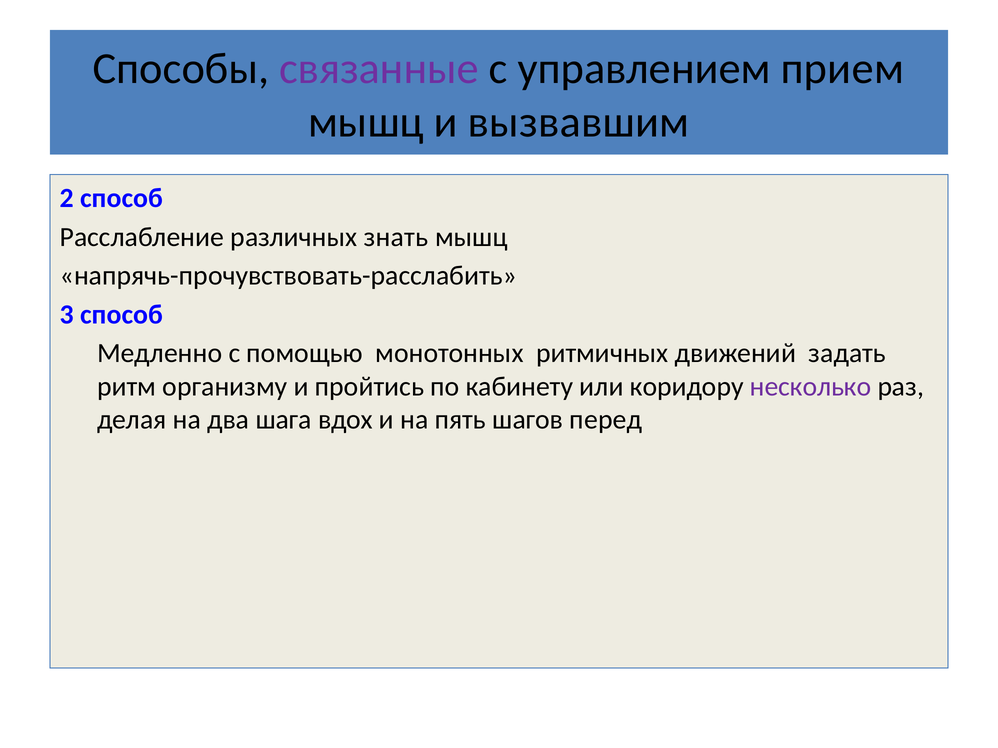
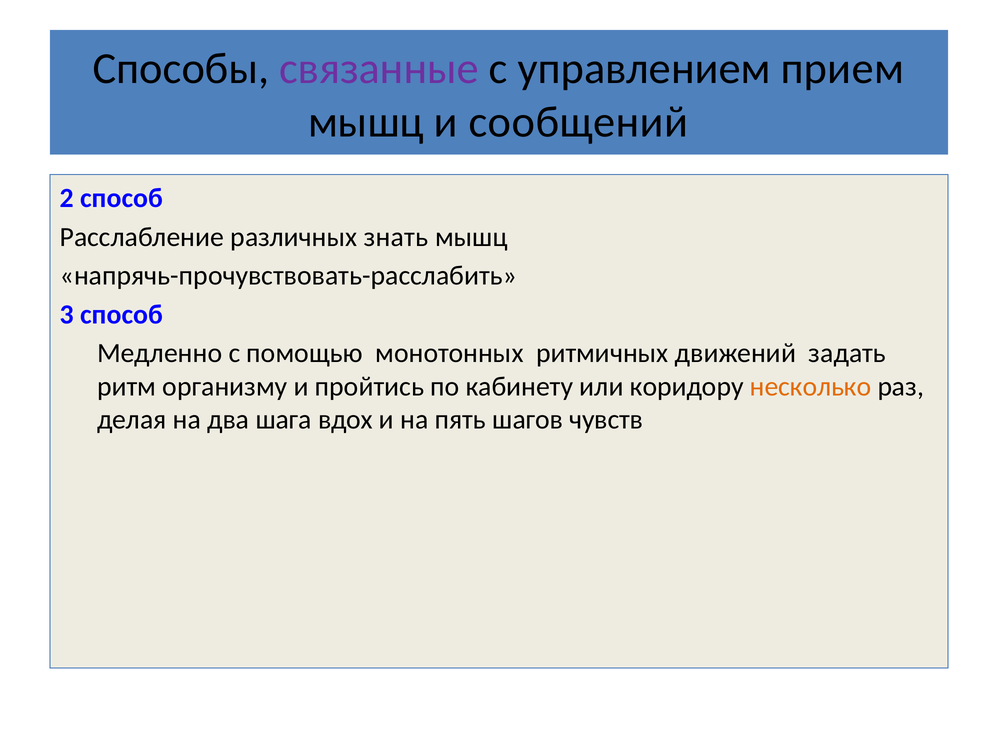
вызвавшим: вызвавшим -> сообщений
несколько colour: purple -> orange
перед: перед -> чувств
